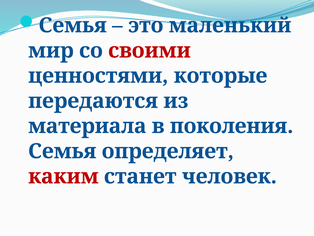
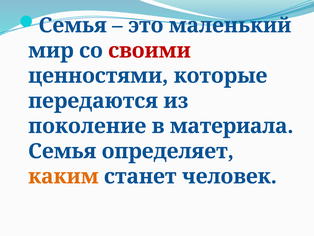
материала: материала -> поколение
поколения: поколения -> материала
каким colour: red -> orange
